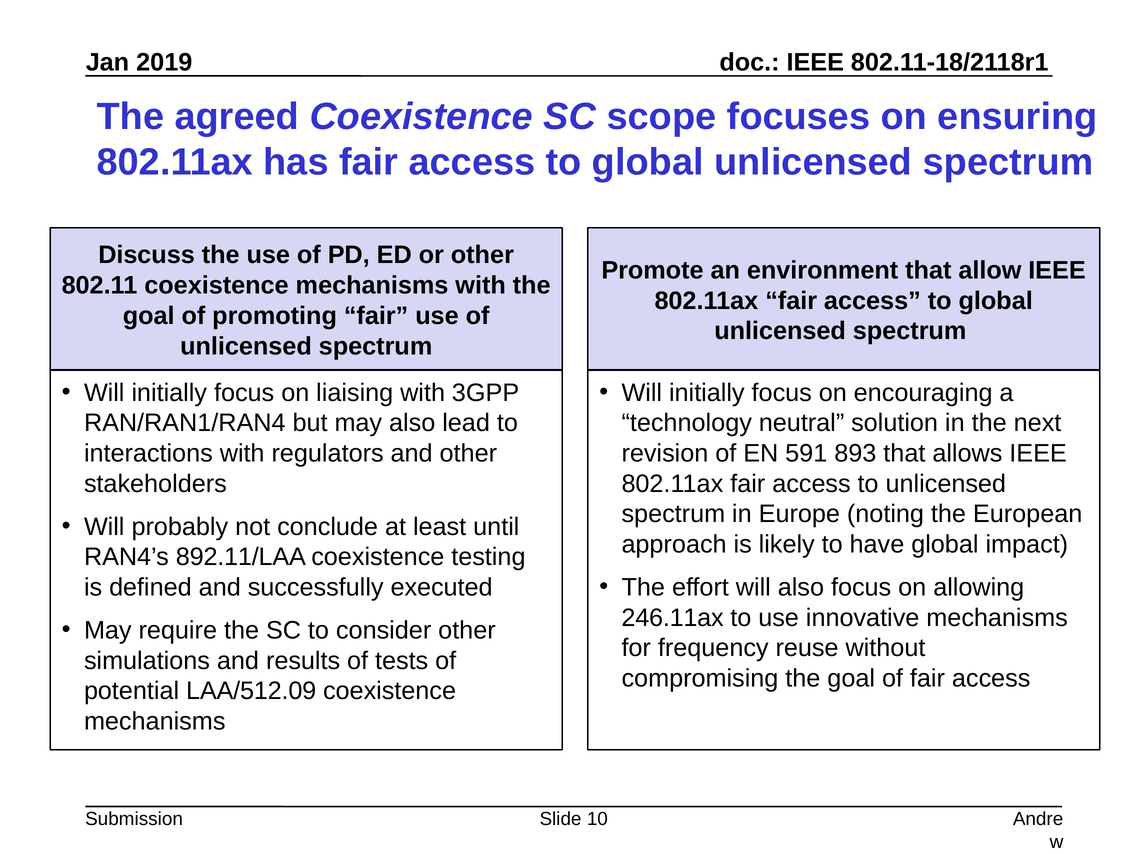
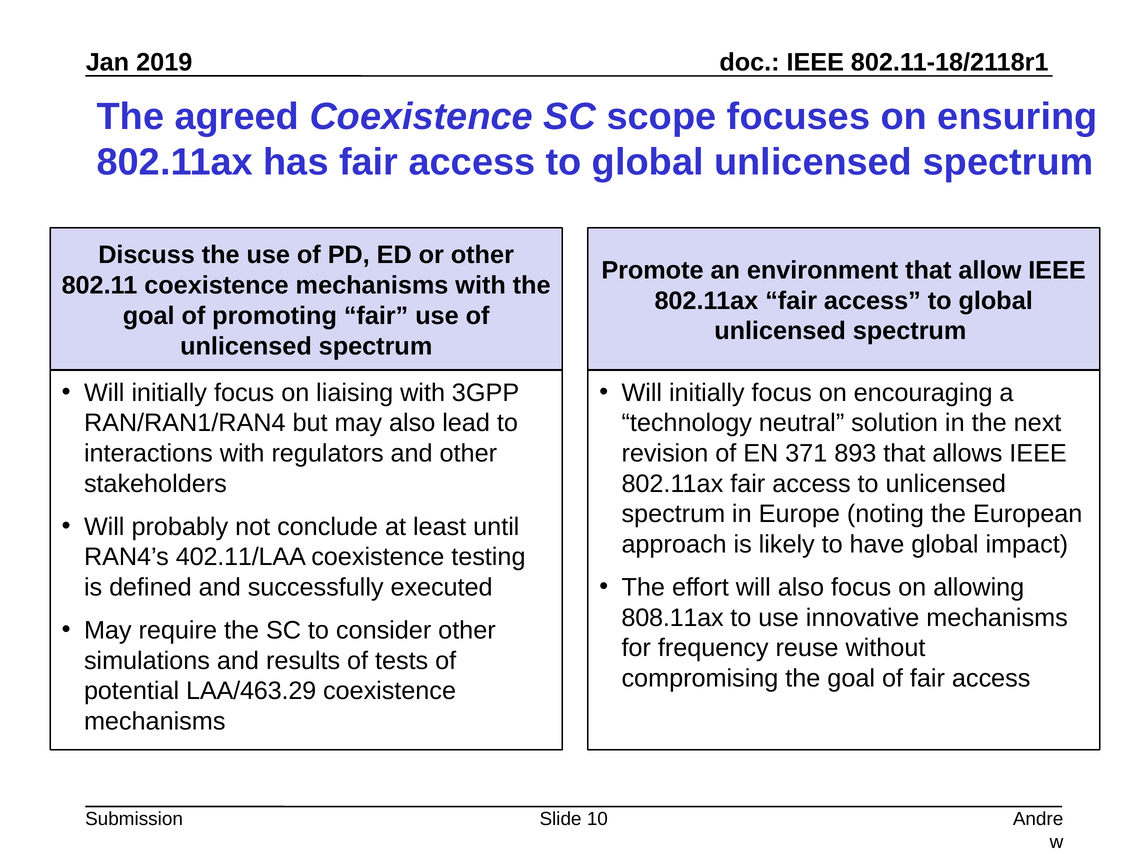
591: 591 -> 371
892.11/LAA: 892.11/LAA -> 402.11/LAA
246.11ax: 246.11ax -> 808.11ax
LAA/512.09: LAA/512.09 -> LAA/463.29
